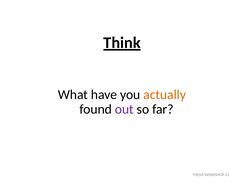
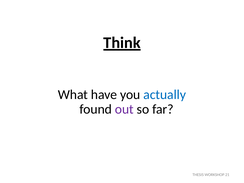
actually colour: orange -> blue
